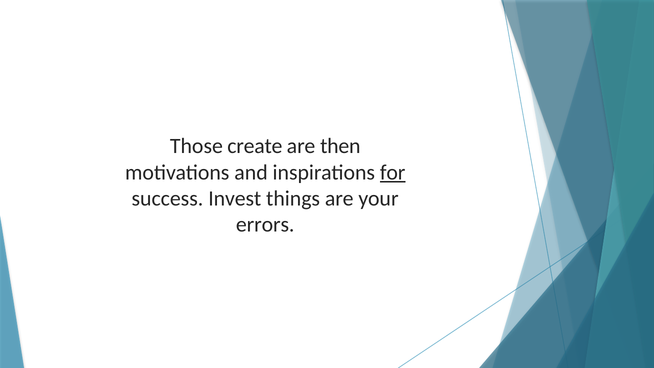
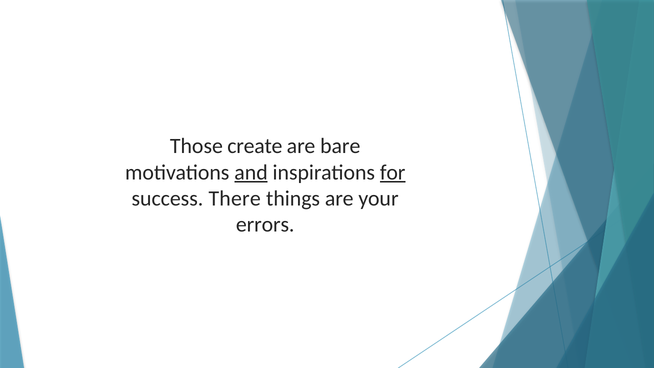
then: then -> bare
and underline: none -> present
Invest: Invest -> There
